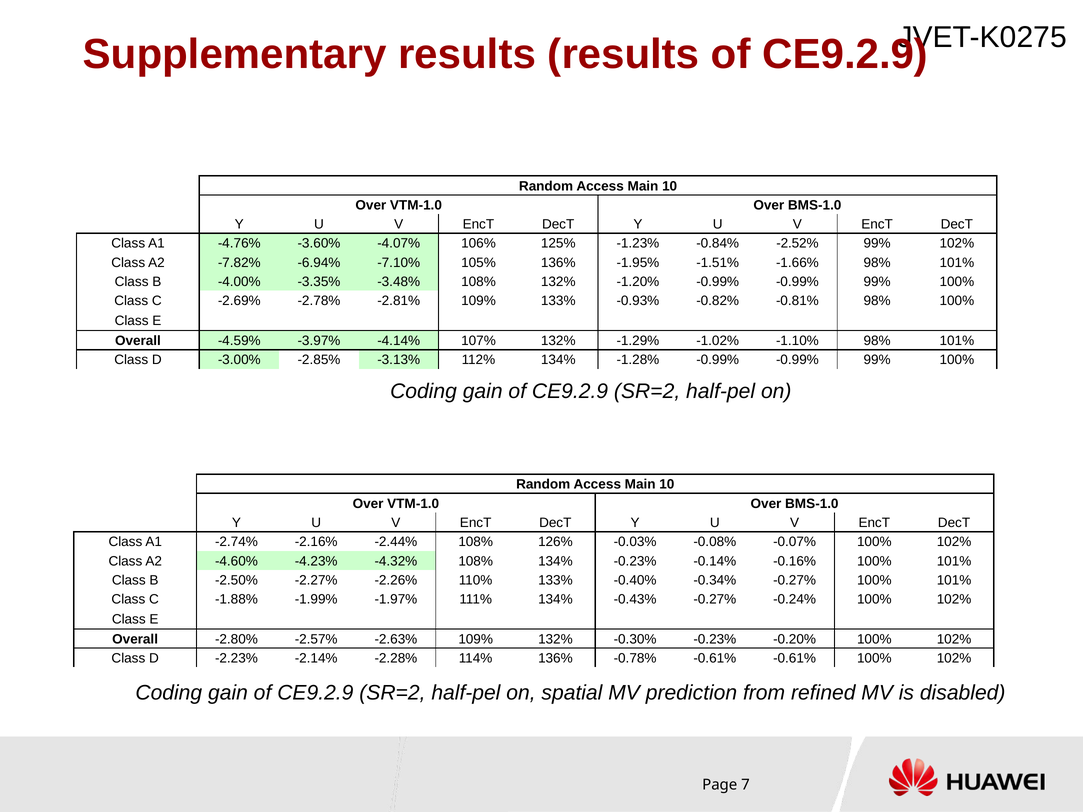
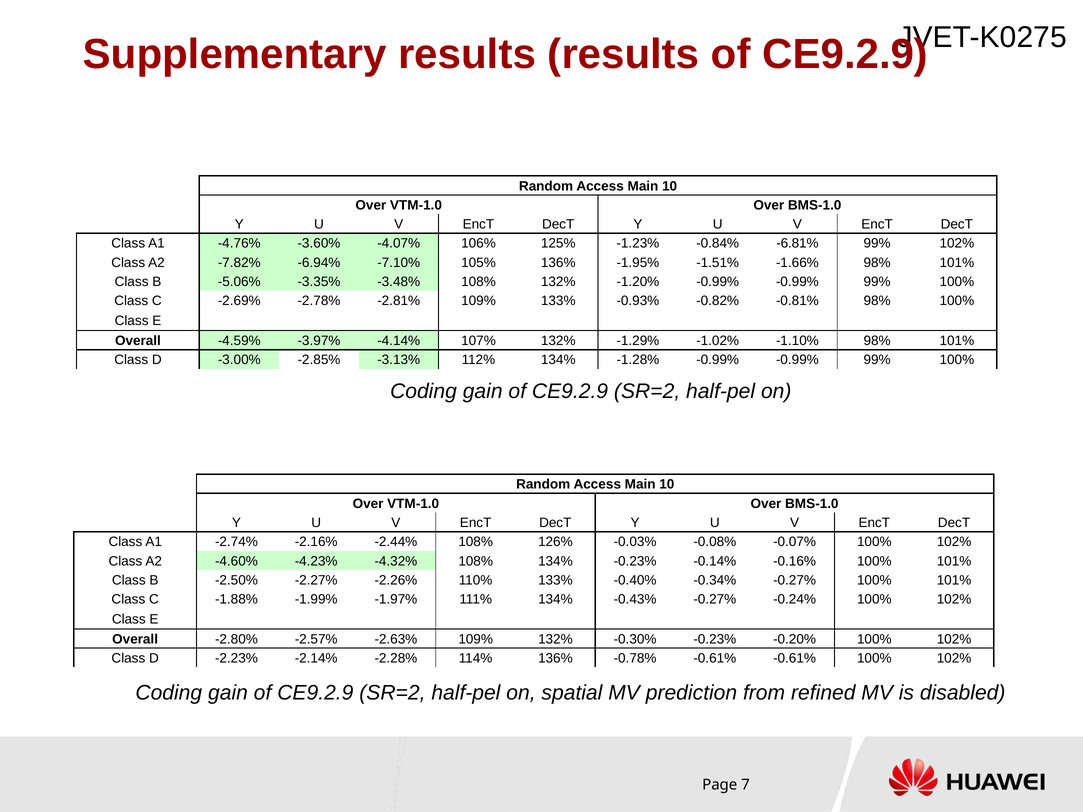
-2.52%: -2.52% -> -6.81%
-4.00%: -4.00% -> -5.06%
